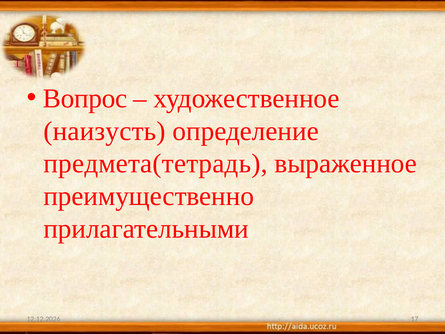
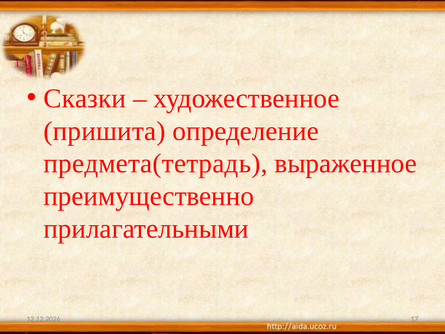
Вопрос: Вопрос -> Сказки
наизусть: наизусть -> пришита
